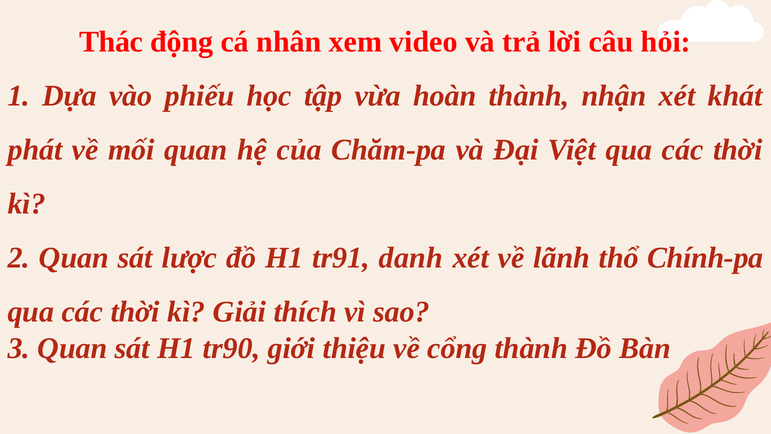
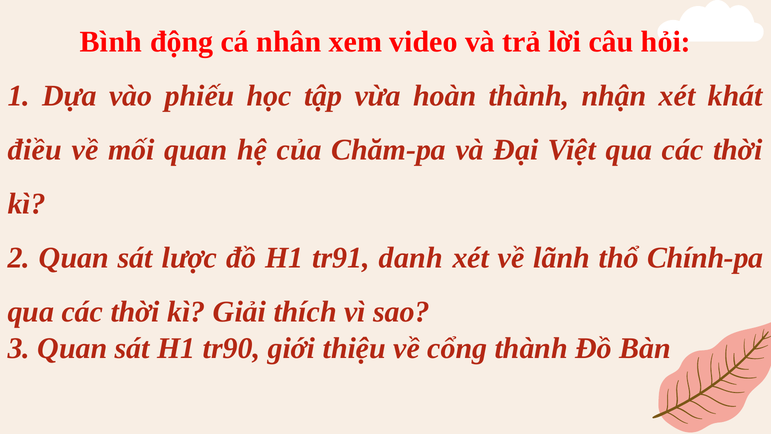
Thác: Thác -> Bình
phát: phát -> điều
